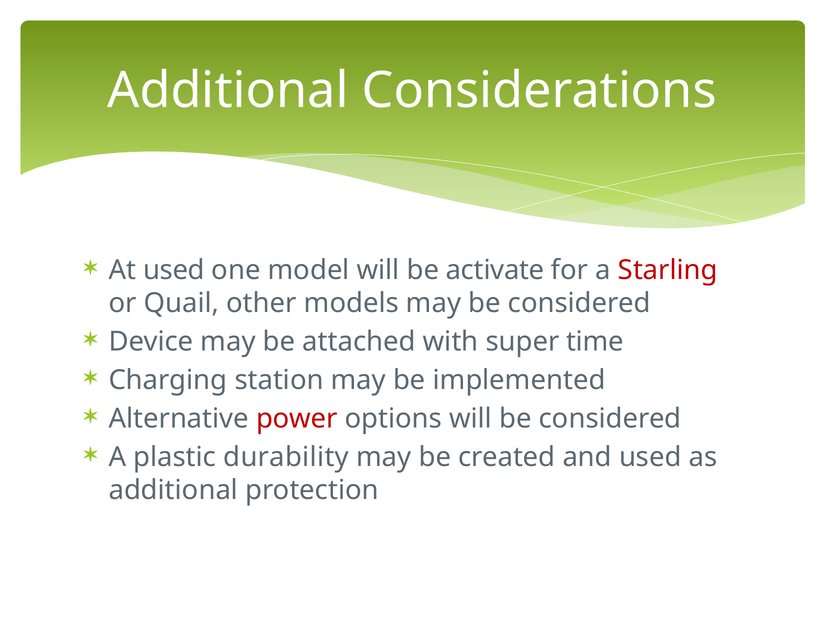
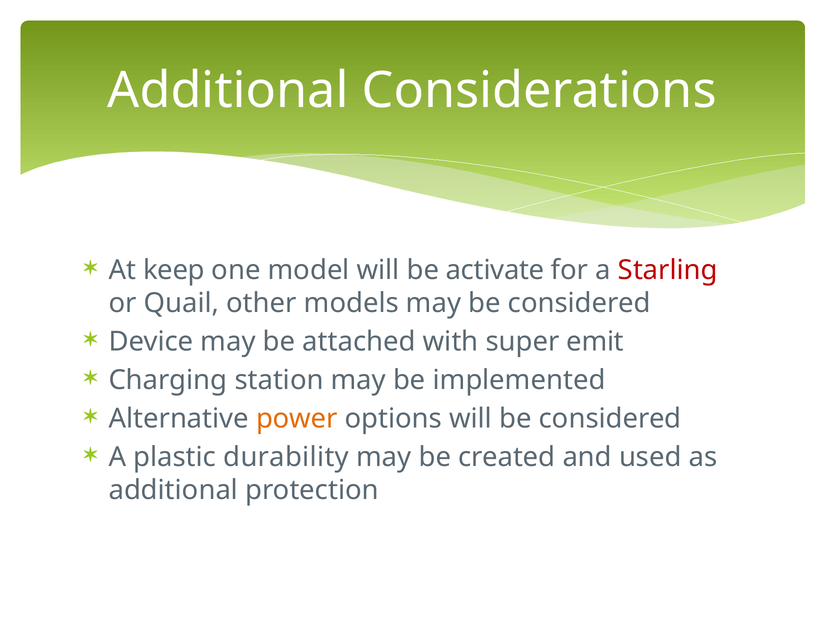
At used: used -> keep
time: time -> emit
power colour: red -> orange
